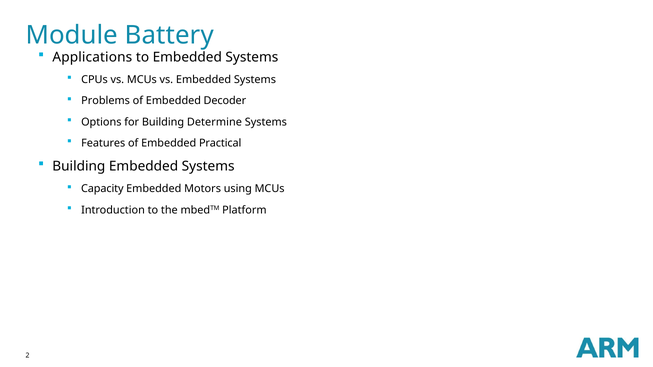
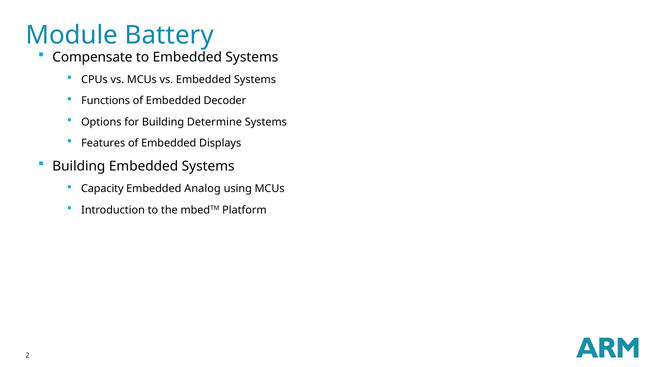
Applications: Applications -> Compensate
Problems: Problems -> Functions
Practical: Practical -> Displays
Motors: Motors -> Analog
